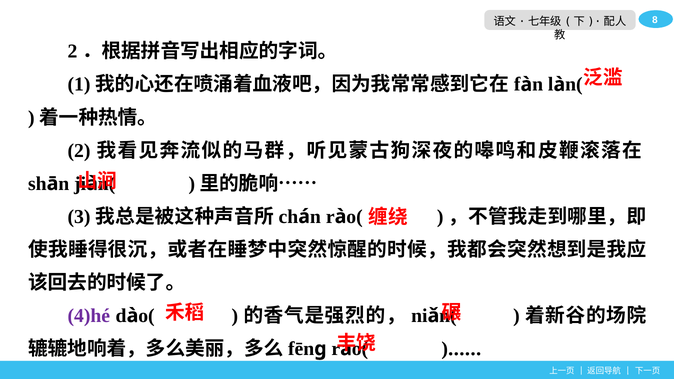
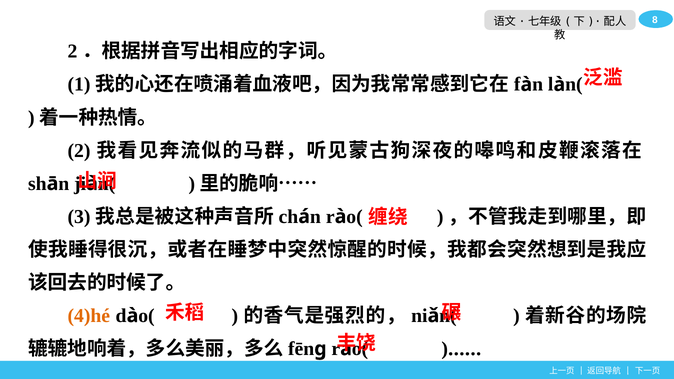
4)hé colour: purple -> orange
